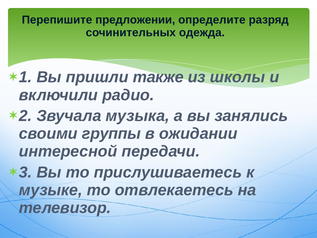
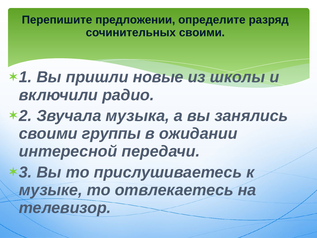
сочинительных одежда: одежда -> своими
также: также -> новые
